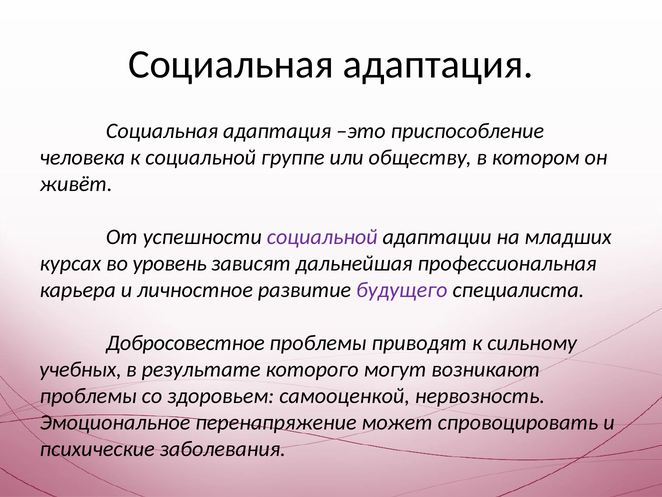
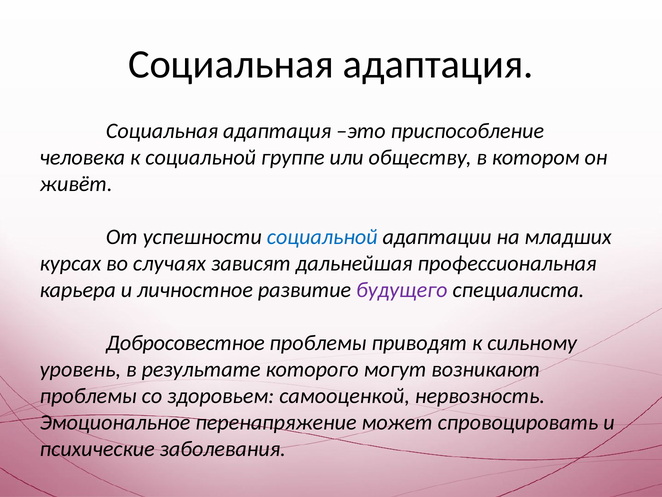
социальной at (322, 237) colour: purple -> blue
уровень: уровень -> случаях
учебных: учебных -> уровень
